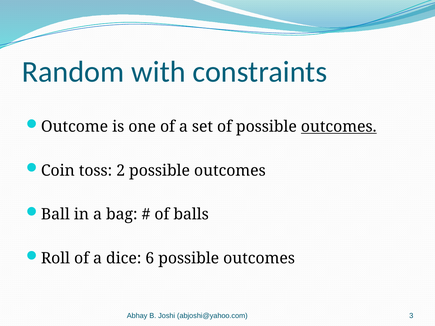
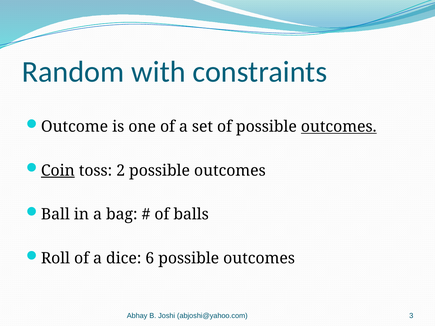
Coin underline: none -> present
